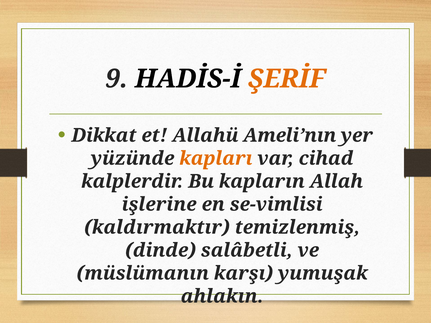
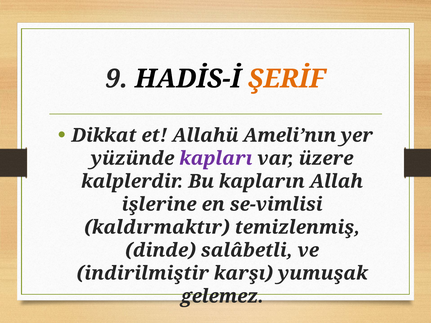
kapları colour: orange -> purple
cihad: cihad -> üzere
müslümanın: müslümanın -> indirilmiştir
ahlakın: ahlakın -> gelemez
